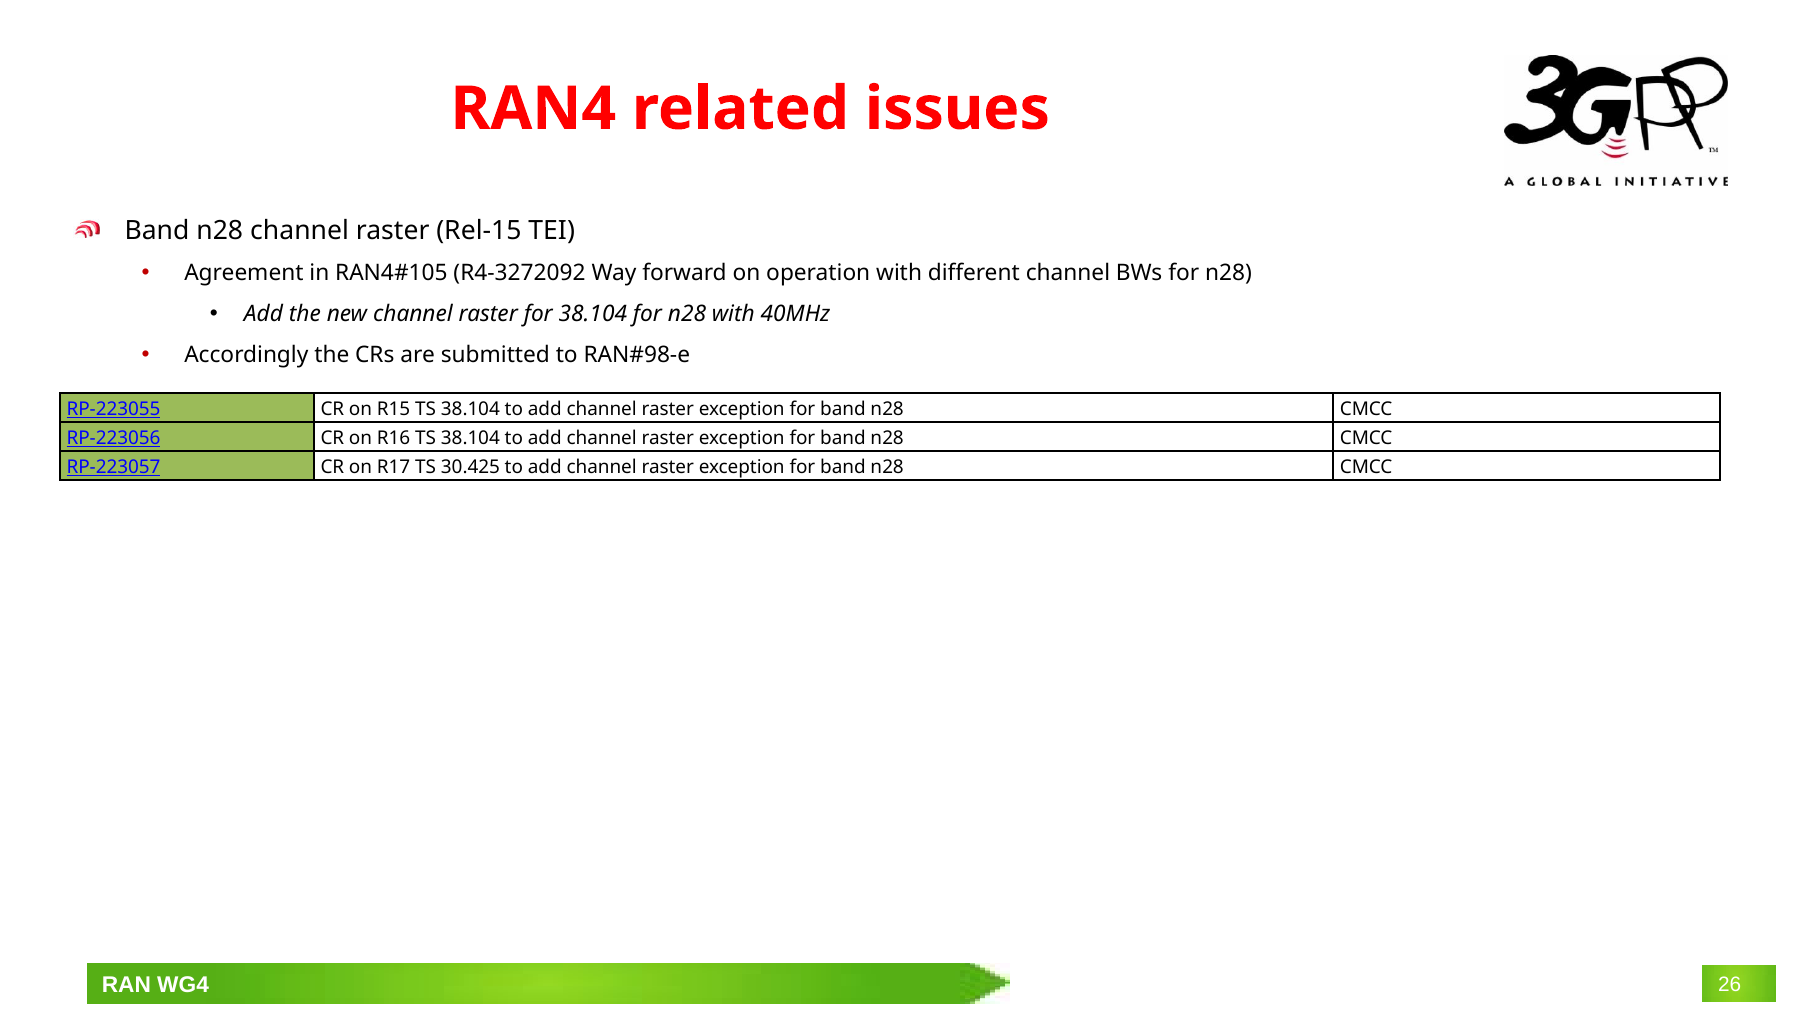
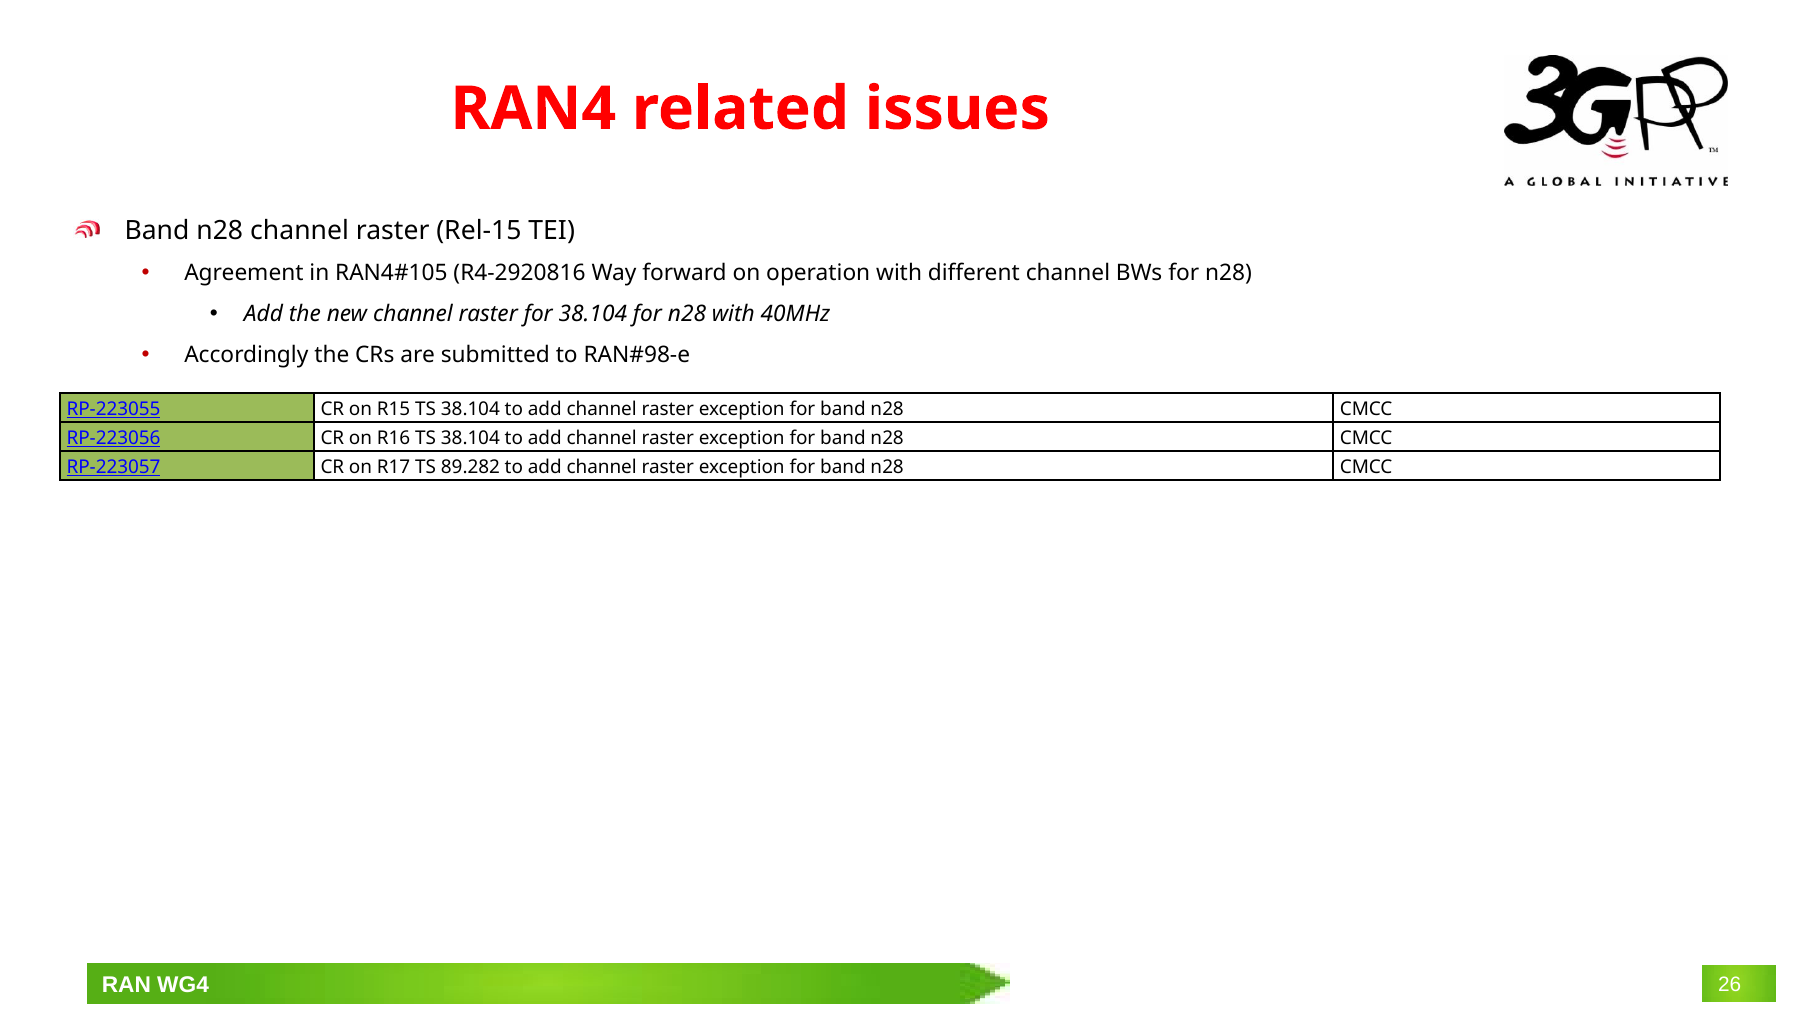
R4-3272092: R4-3272092 -> R4-2920816
30.425: 30.425 -> 89.282
